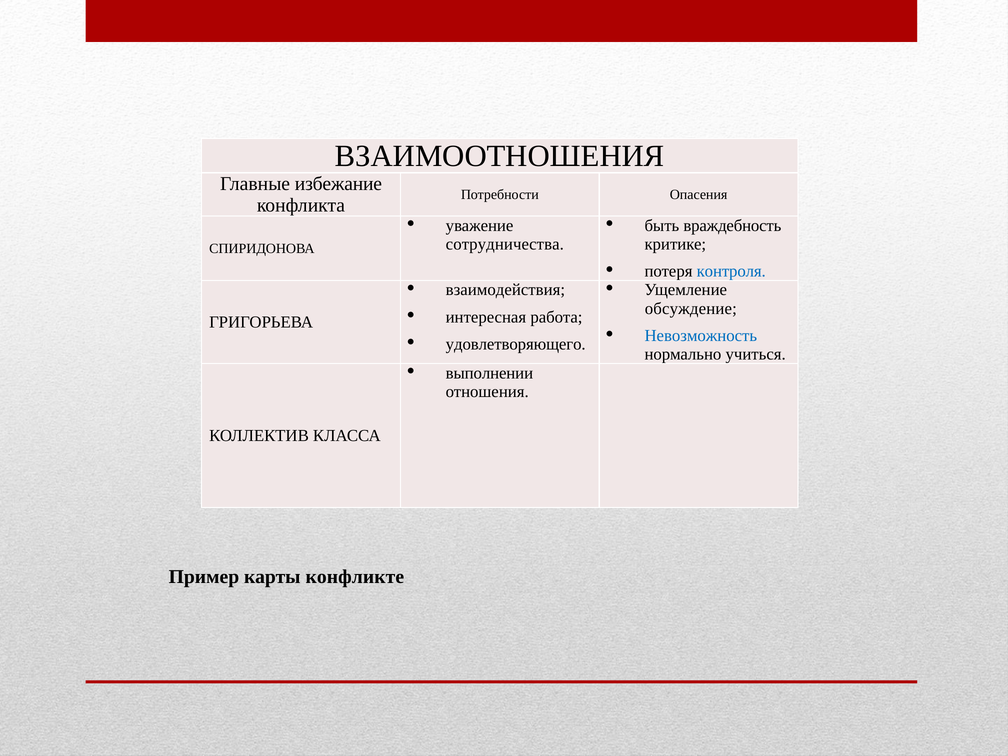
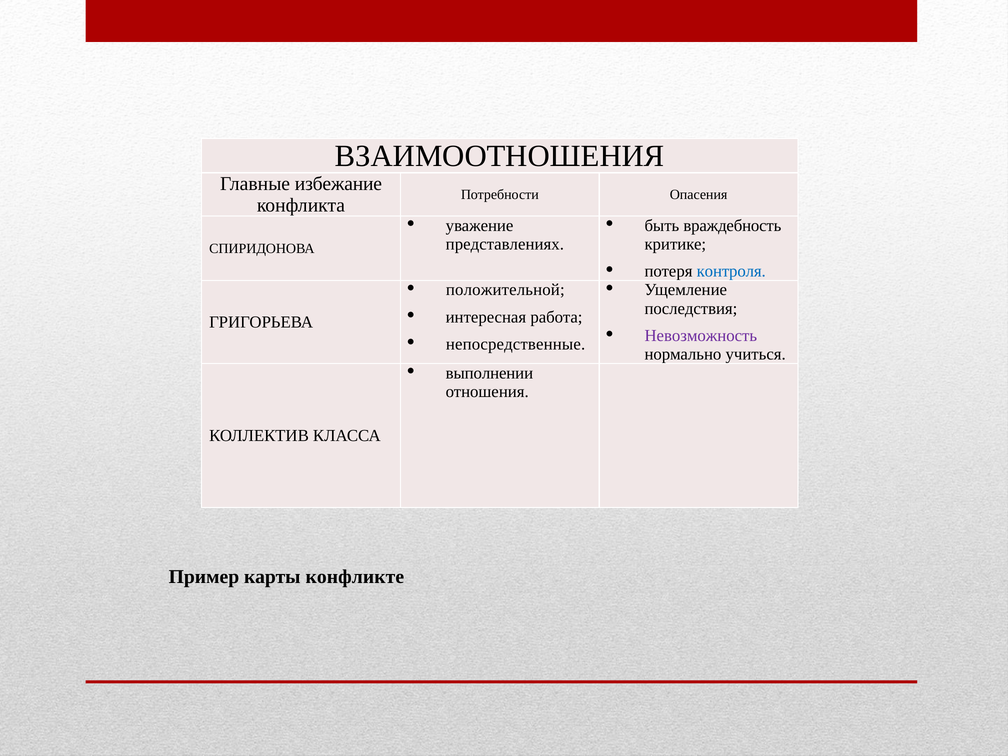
сотрудничества: сотрудничества -> представлениях
взаимодействия: взаимодействия -> положительной
обсуждение: обсуждение -> последствия
Невозможность colour: blue -> purple
удовлетворяющего: удовлетворяющего -> непосредственные
